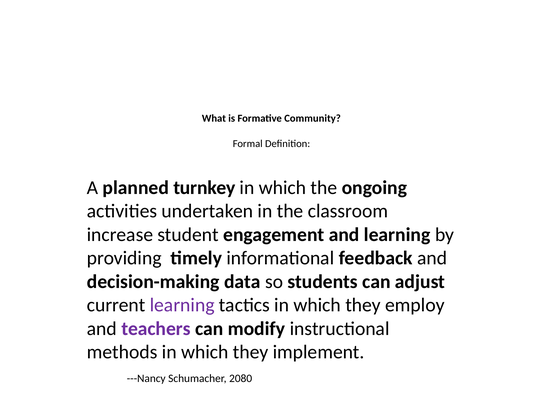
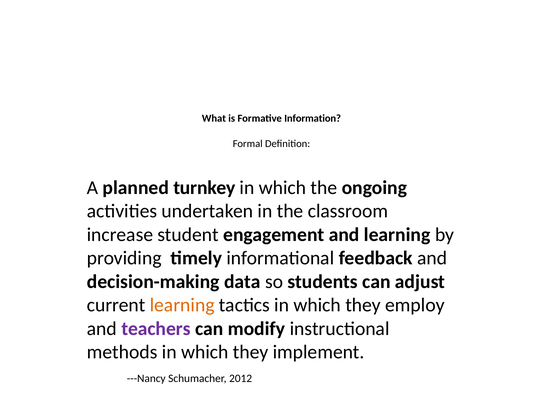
Community: Community -> Information
learning at (182, 305) colour: purple -> orange
2080: 2080 -> 2012
